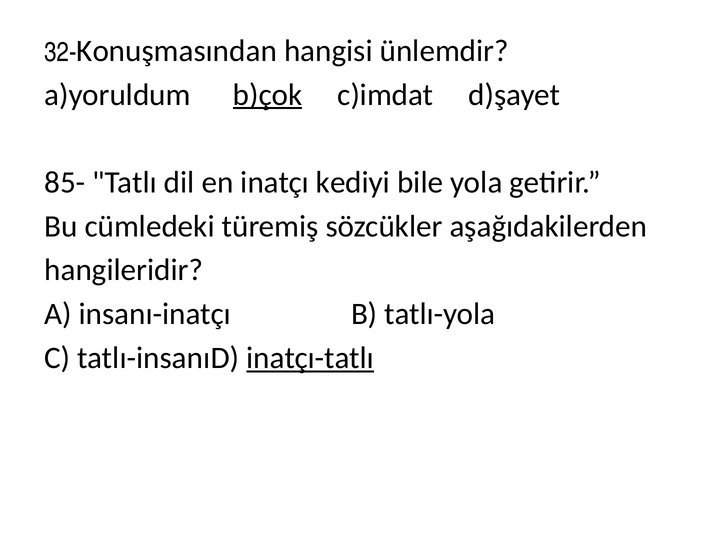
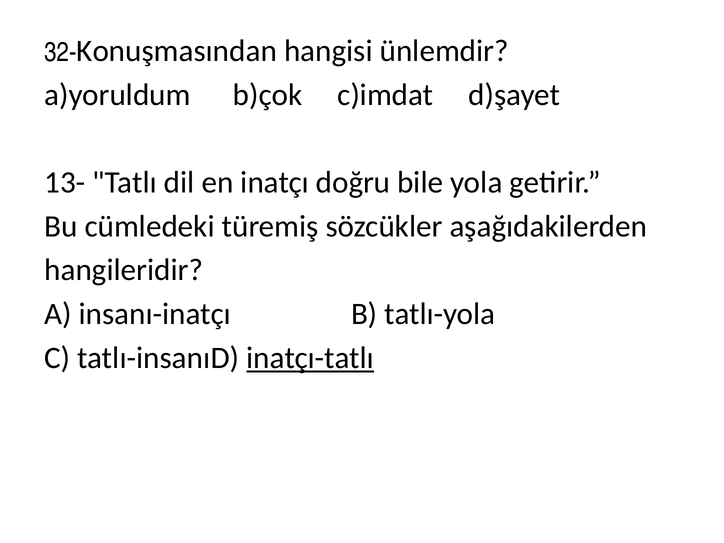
b)çok underline: present -> none
85-: 85- -> 13-
kediyi: kediyi -> doğru
